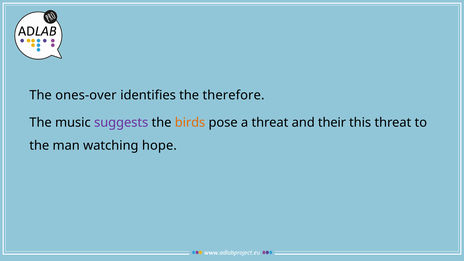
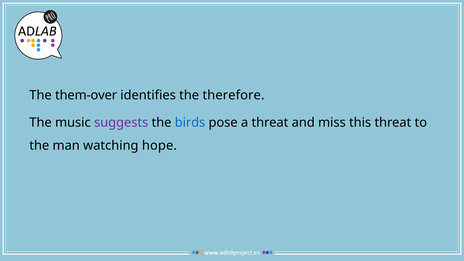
ones-over: ones-over -> them-over
birds colour: orange -> blue
their: their -> miss
